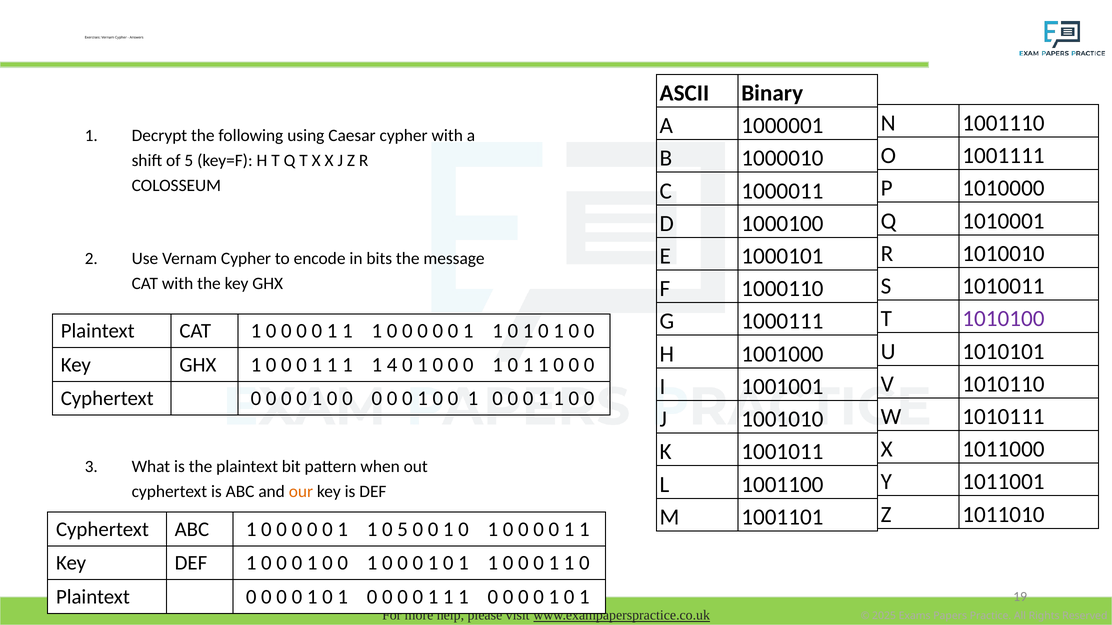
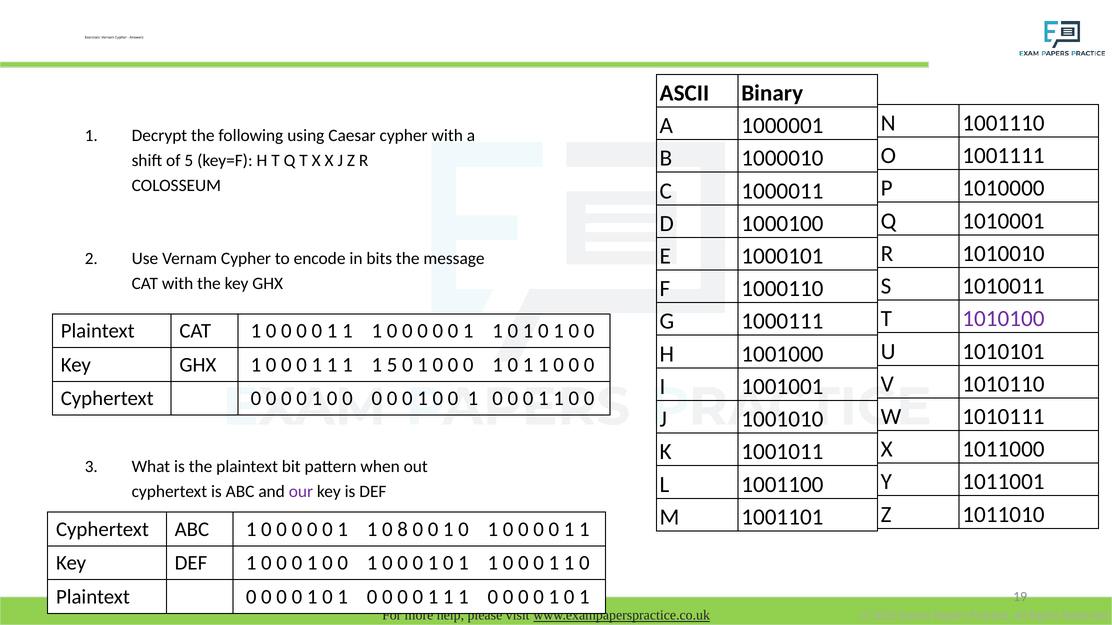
1 4: 4 -> 5
our colour: orange -> purple
0 5: 5 -> 8
